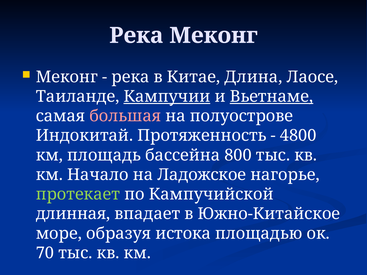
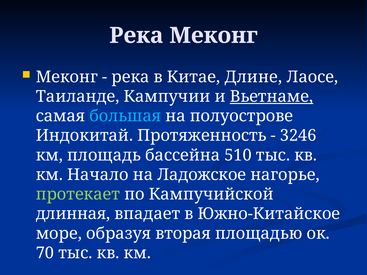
Длина: Длина -> Длине
Кампучии underline: present -> none
большая colour: pink -> light blue
4800: 4800 -> 3246
800: 800 -> 510
истока: истока -> вторая
